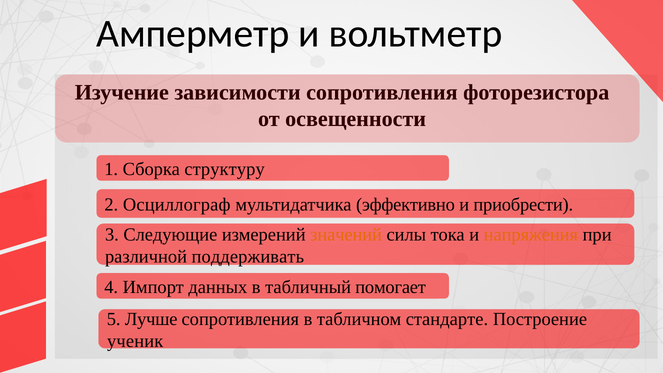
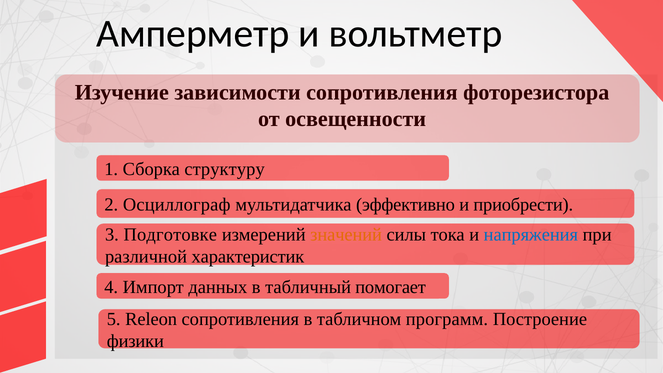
Следующие: Следующие -> Подготовке
напряжения colour: orange -> blue
поддерживать: поддерживать -> характеристик
Лучше: Лучше -> Releon
стандарте: стандарте -> программ
ученик: ученик -> физики
